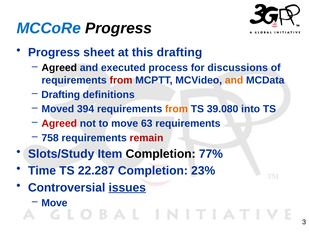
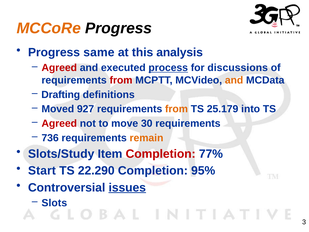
MCCoRe colour: blue -> orange
sheet: sheet -> same
this drafting: drafting -> analysis
Agreed at (59, 68) colour: black -> red
process underline: none -> present
394: 394 -> 927
39.080: 39.080 -> 25.179
63: 63 -> 30
758: 758 -> 736
remain colour: red -> orange
Completion at (161, 154) colour: black -> red
Time: Time -> Start
22.287: 22.287 -> 22.290
23%: 23% -> 95%
Move at (54, 203): Move -> Slots
